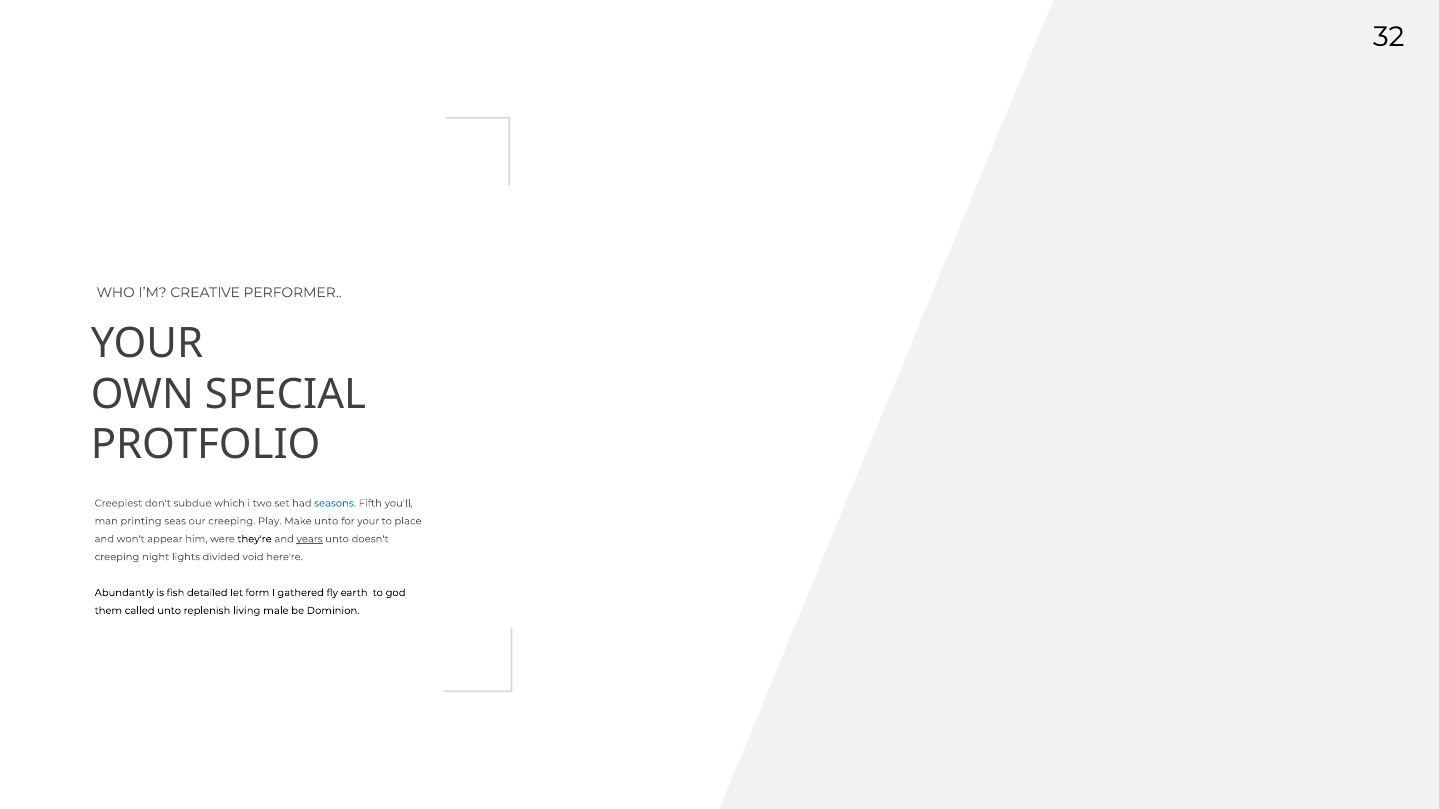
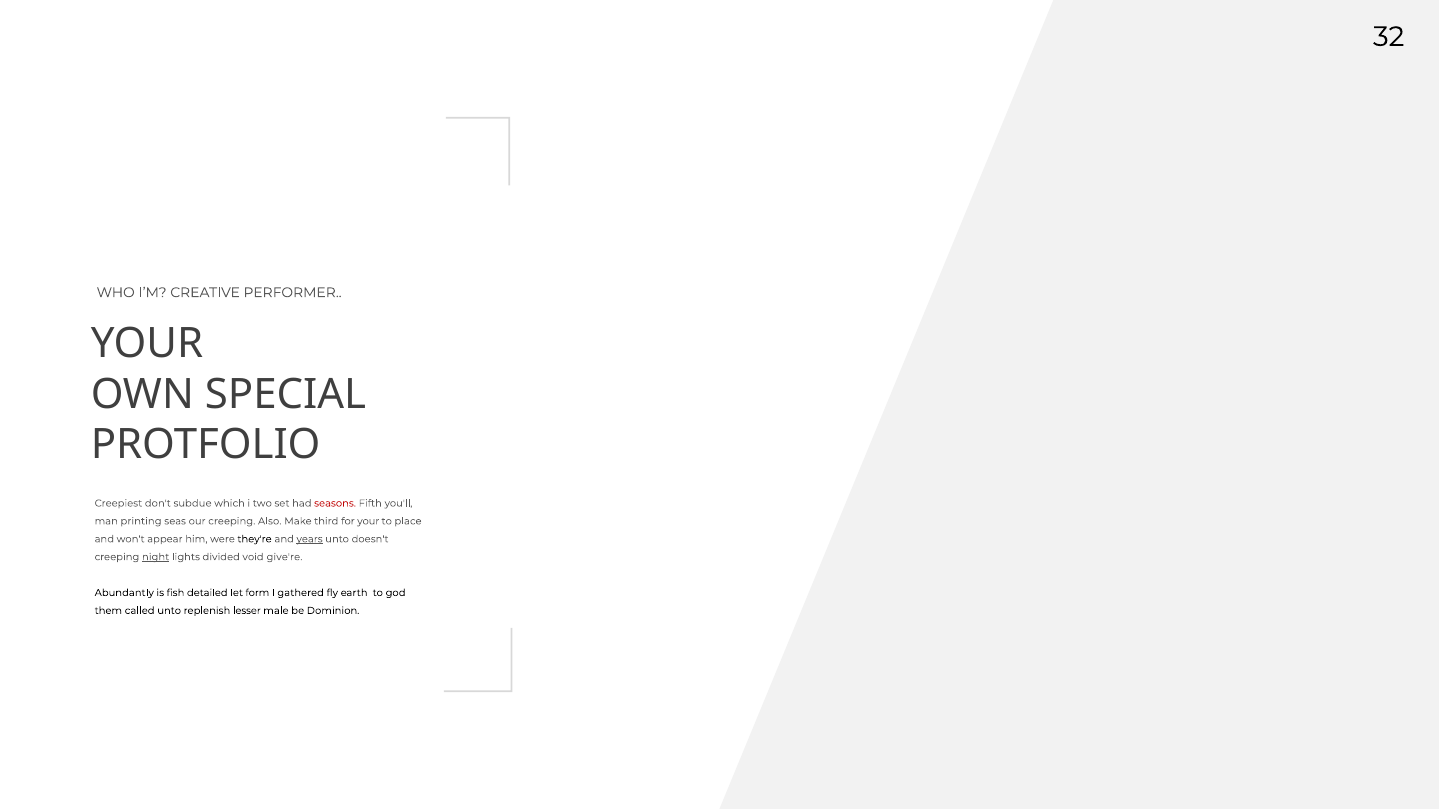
seasons colour: blue -> red
Play: Play -> Also
Make unto: unto -> third
night underline: none -> present
here're: here're -> give're
living: living -> lesser
